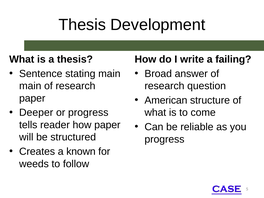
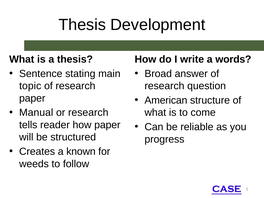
failing: failing -> words
main at (30, 86): main -> topic
Deeper: Deeper -> Manual
or progress: progress -> research
